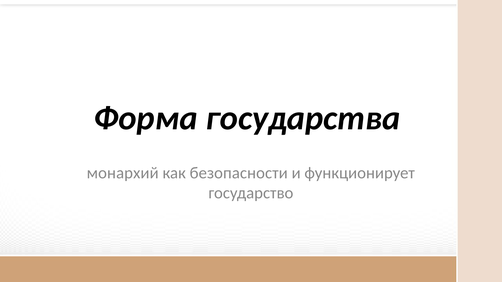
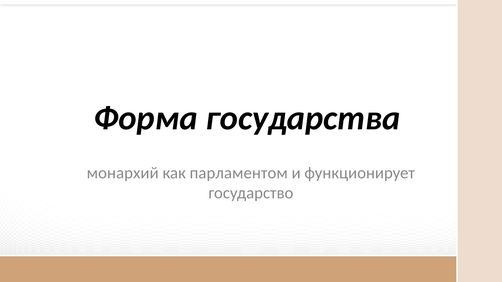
безопасности: безопасности -> парламентом
